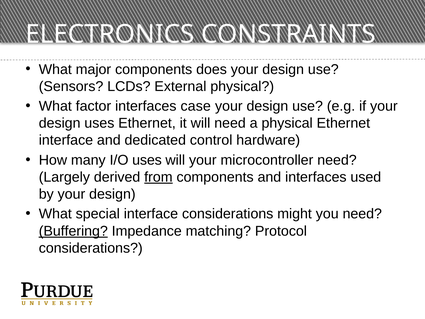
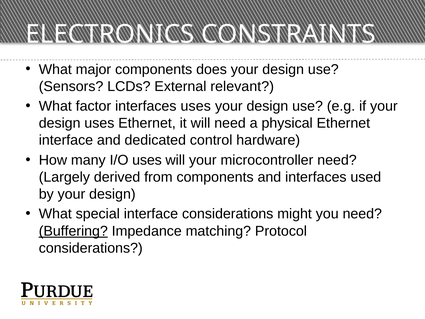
External physical: physical -> relevant
interfaces case: case -> uses
from underline: present -> none
